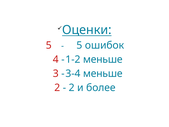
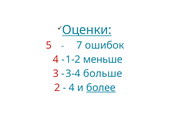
5 at (79, 45): 5 -> 7
меньше at (103, 73): меньше -> больше
2 at (72, 88): 2 -> 4
более underline: none -> present
